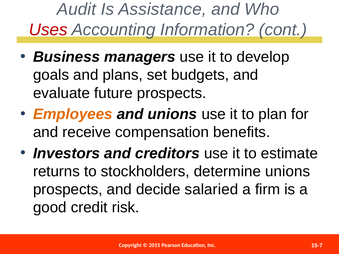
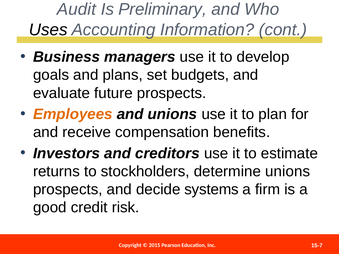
Assistance: Assistance -> Preliminary
Uses colour: red -> black
salaried: salaried -> systems
